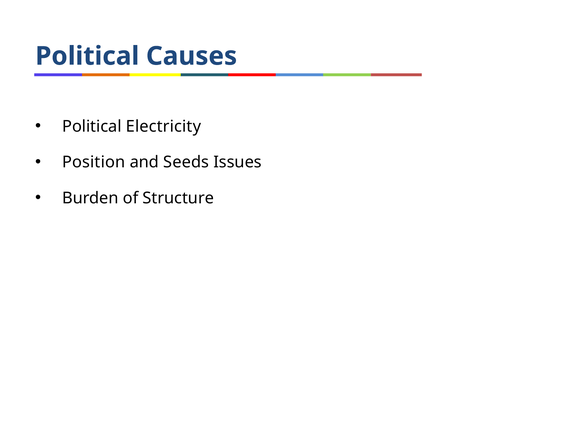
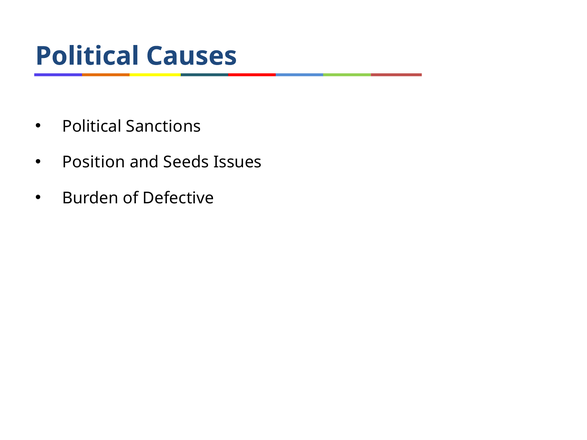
Electricity: Electricity -> Sanctions
Structure: Structure -> Defective
